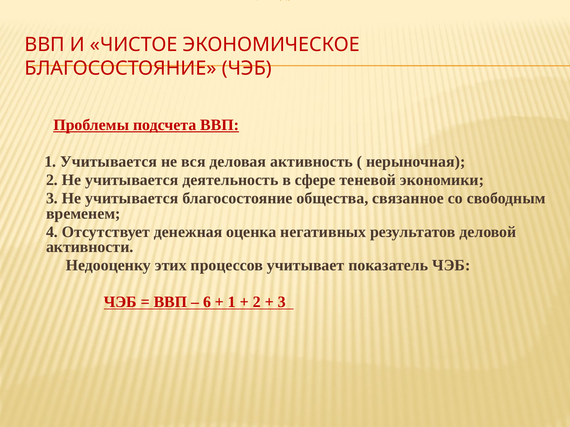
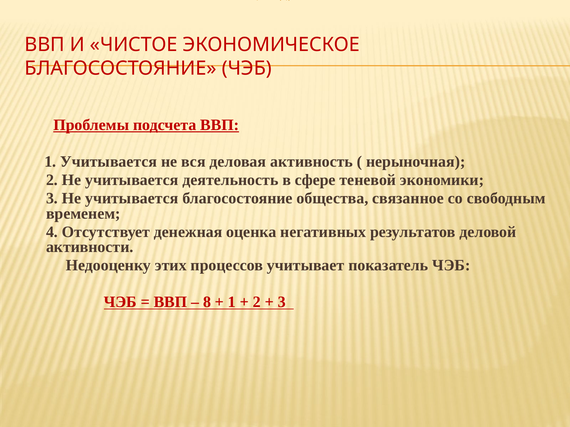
6: 6 -> 8
